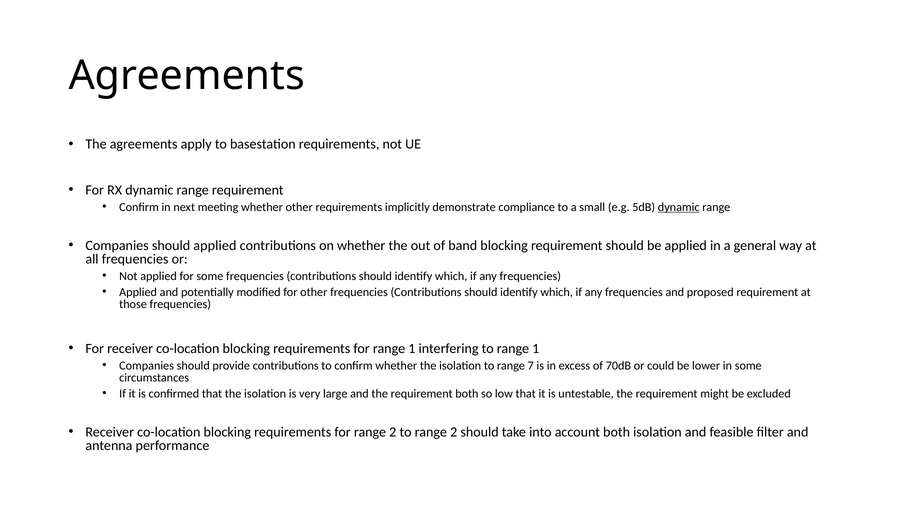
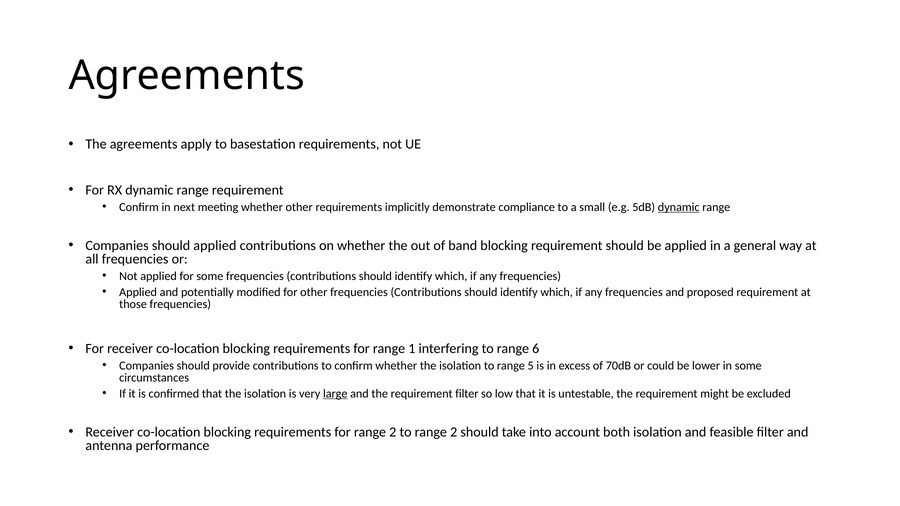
to range 1: 1 -> 6
7: 7 -> 5
large underline: none -> present
requirement both: both -> filter
